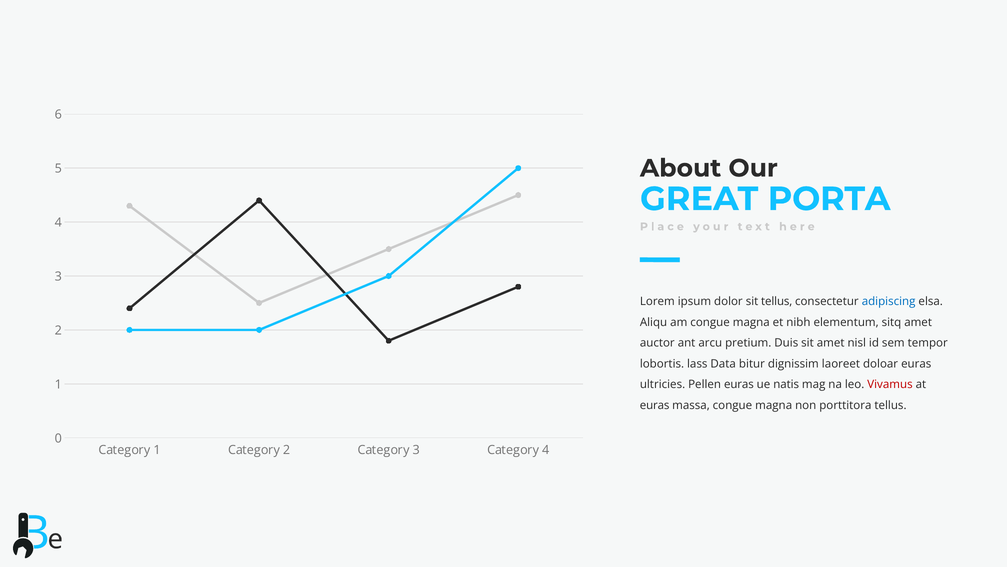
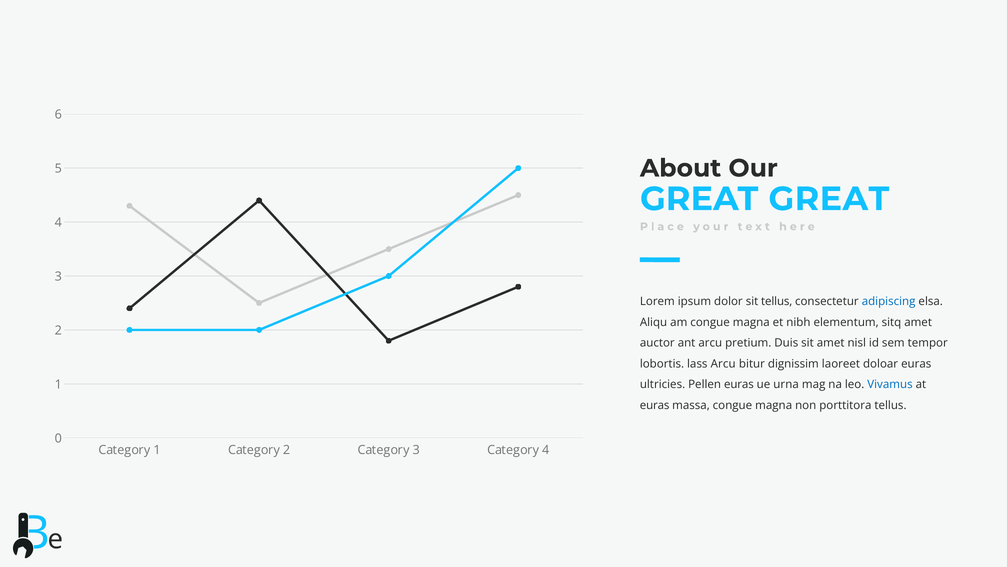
GREAT PORTA: PORTA -> GREAT
lass Data: Data -> Arcu
natis: natis -> urna
Vivamus colour: red -> blue
